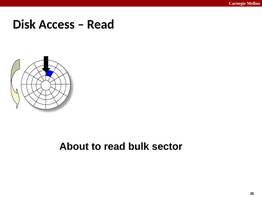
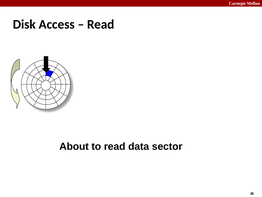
bulk: bulk -> data
